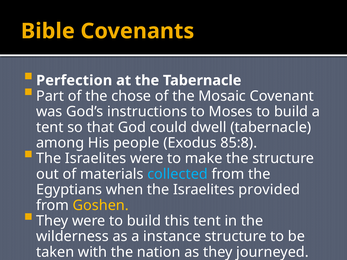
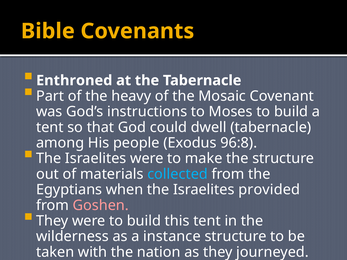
Perfection: Perfection -> Enthroned
chose: chose -> heavy
85:8: 85:8 -> 96:8
Goshen colour: yellow -> pink
